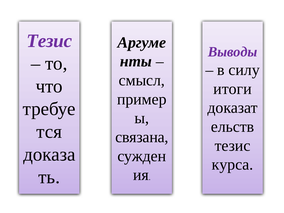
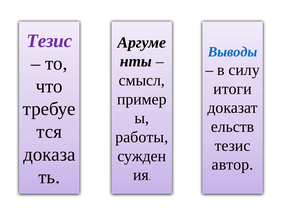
Выводы colour: purple -> blue
связана: связана -> работы
курса: курса -> автор
